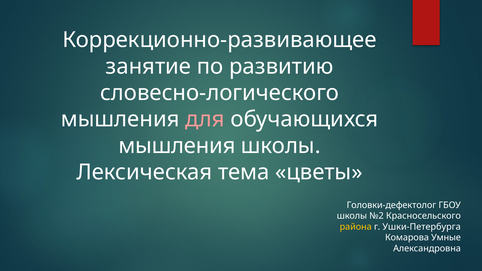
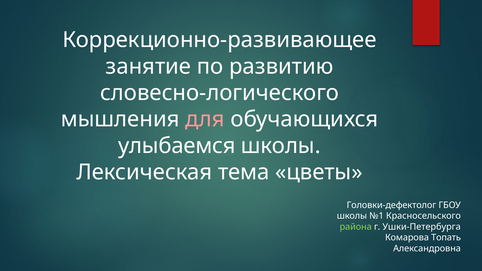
мышления at (177, 146): мышления -> улыбаемся
№2: №2 -> №1
района colour: yellow -> light green
Умные: Умные -> Топать
